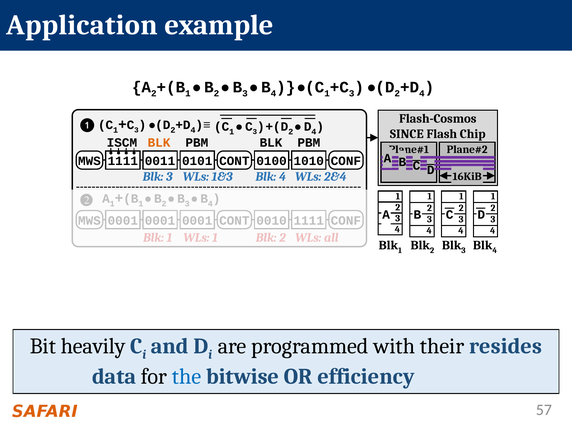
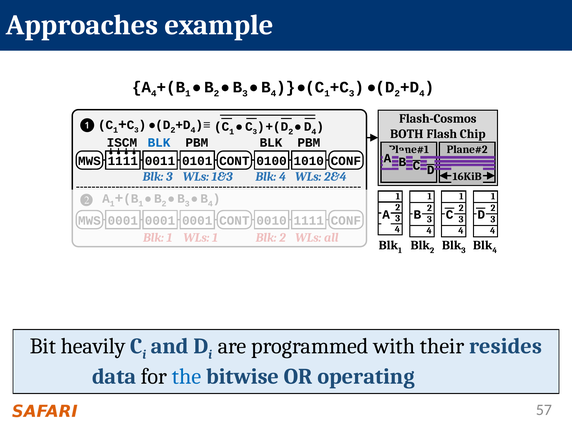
Application: Application -> Approaches
A 2: 2 -> 4
SINCE: SINCE -> BOTH
BLK at (159, 143) colour: orange -> blue
efficiency: efficiency -> operating
